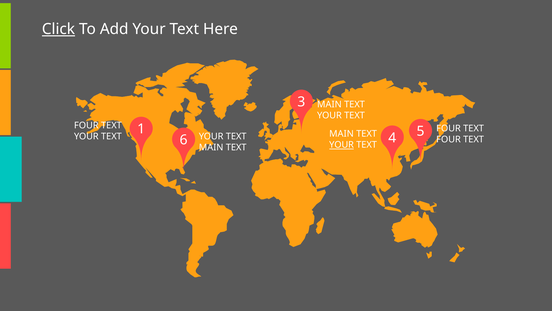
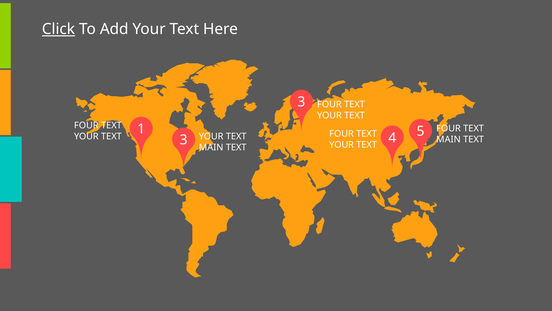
3 MAIN: MAIN -> FOUR
MAIN at (341, 134): MAIN -> FOUR
YOUR TEXT 6: 6 -> 3
FOUR at (448, 139): FOUR -> MAIN
YOUR at (342, 145) underline: present -> none
